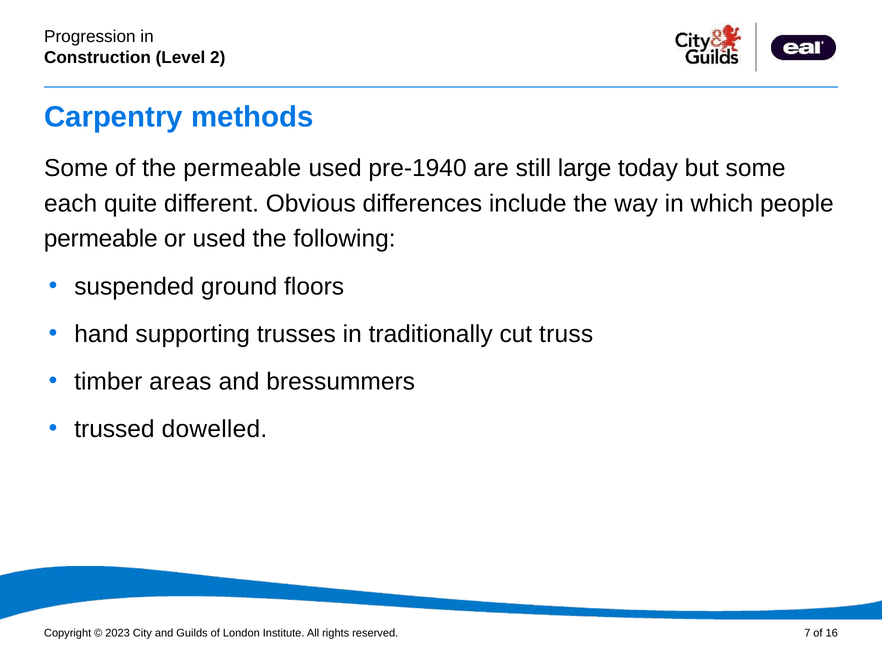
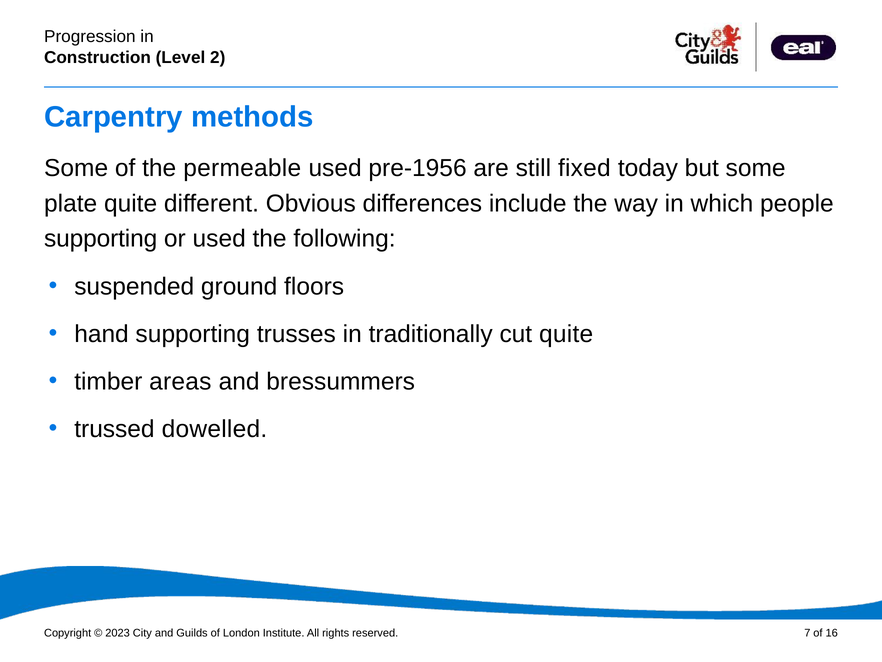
pre-1940: pre-1940 -> pre-1956
large: large -> fixed
each: each -> plate
permeable at (101, 239): permeable -> supporting
cut truss: truss -> quite
